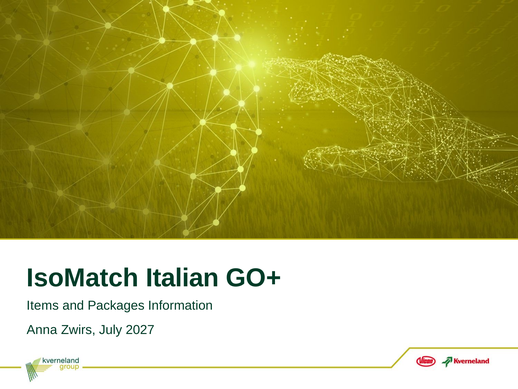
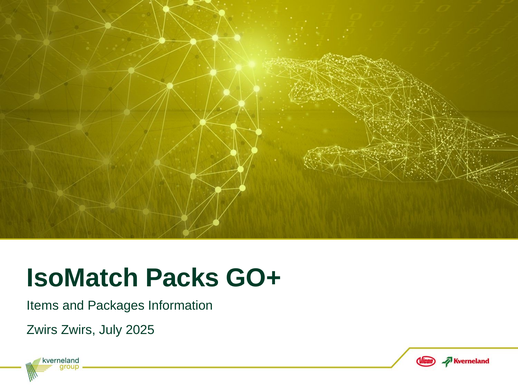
Italian: Italian -> Packs
Anna at (42, 329): Anna -> Zwirs
2027: 2027 -> 2025
